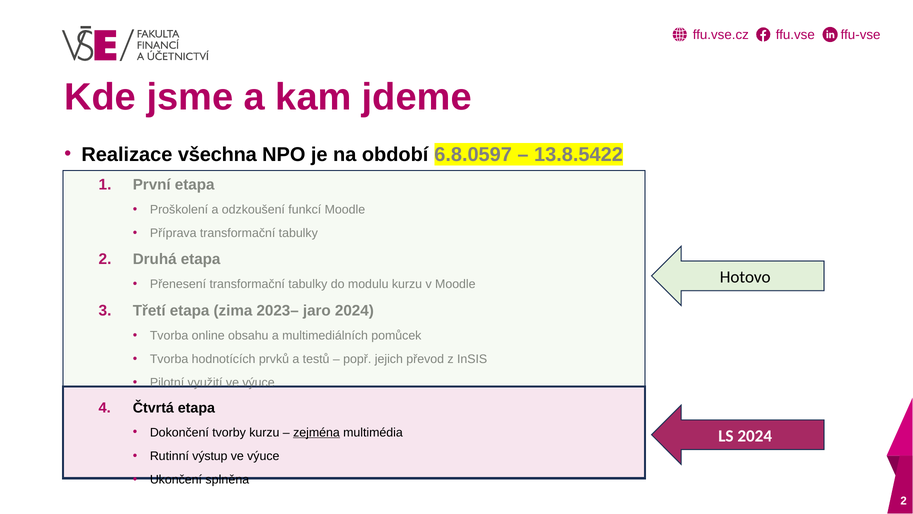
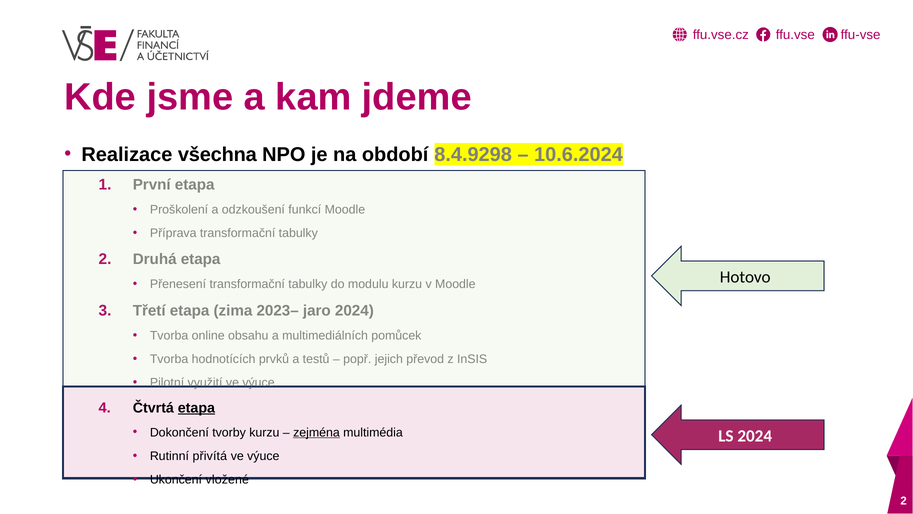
6.8.0597: 6.8.0597 -> 8.4.9298
13.8.5422: 13.8.5422 -> 10.6.2024
etapa at (196, 408) underline: none -> present
výstup: výstup -> přivítá
splněna: splněna -> vložené
